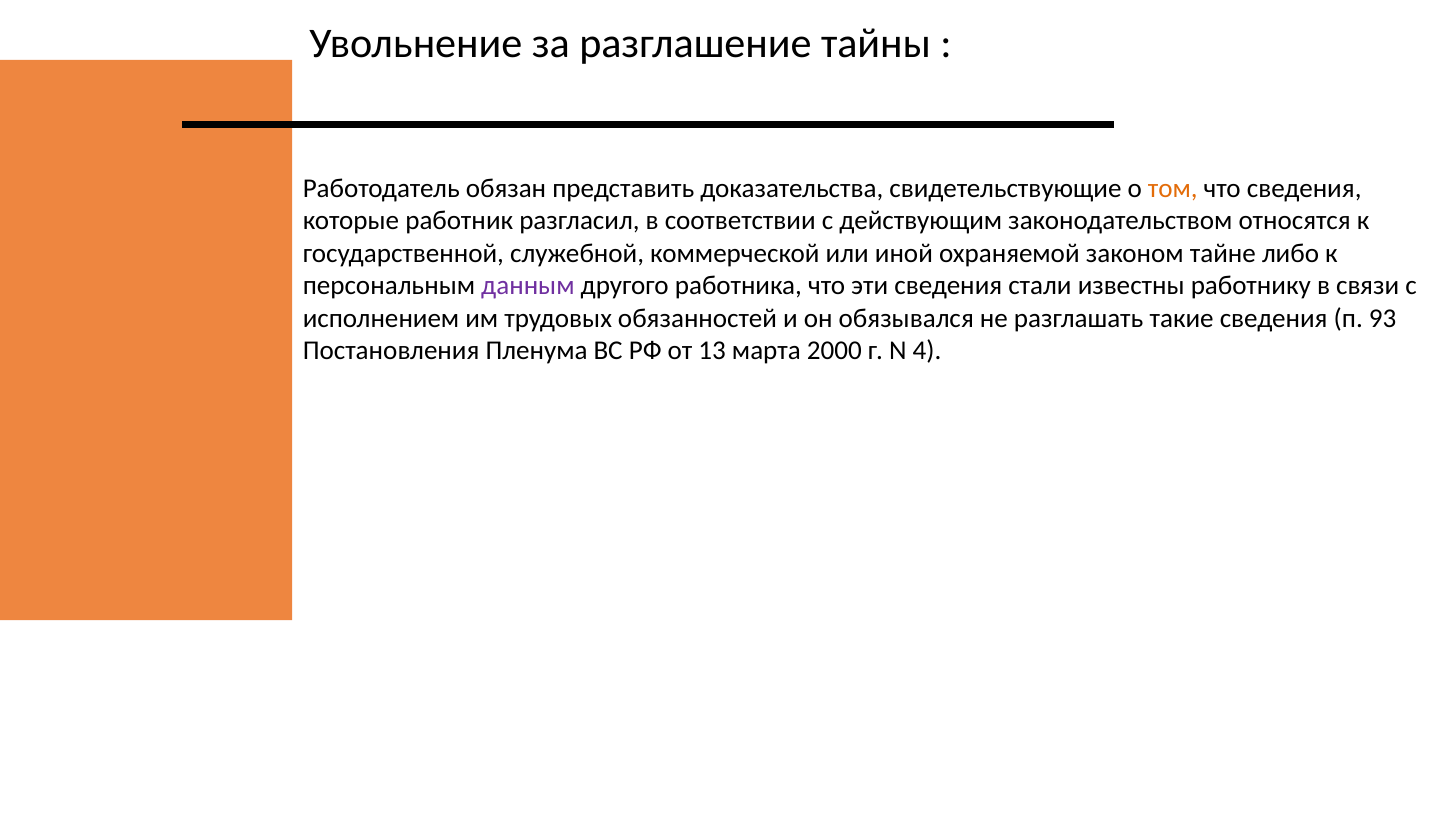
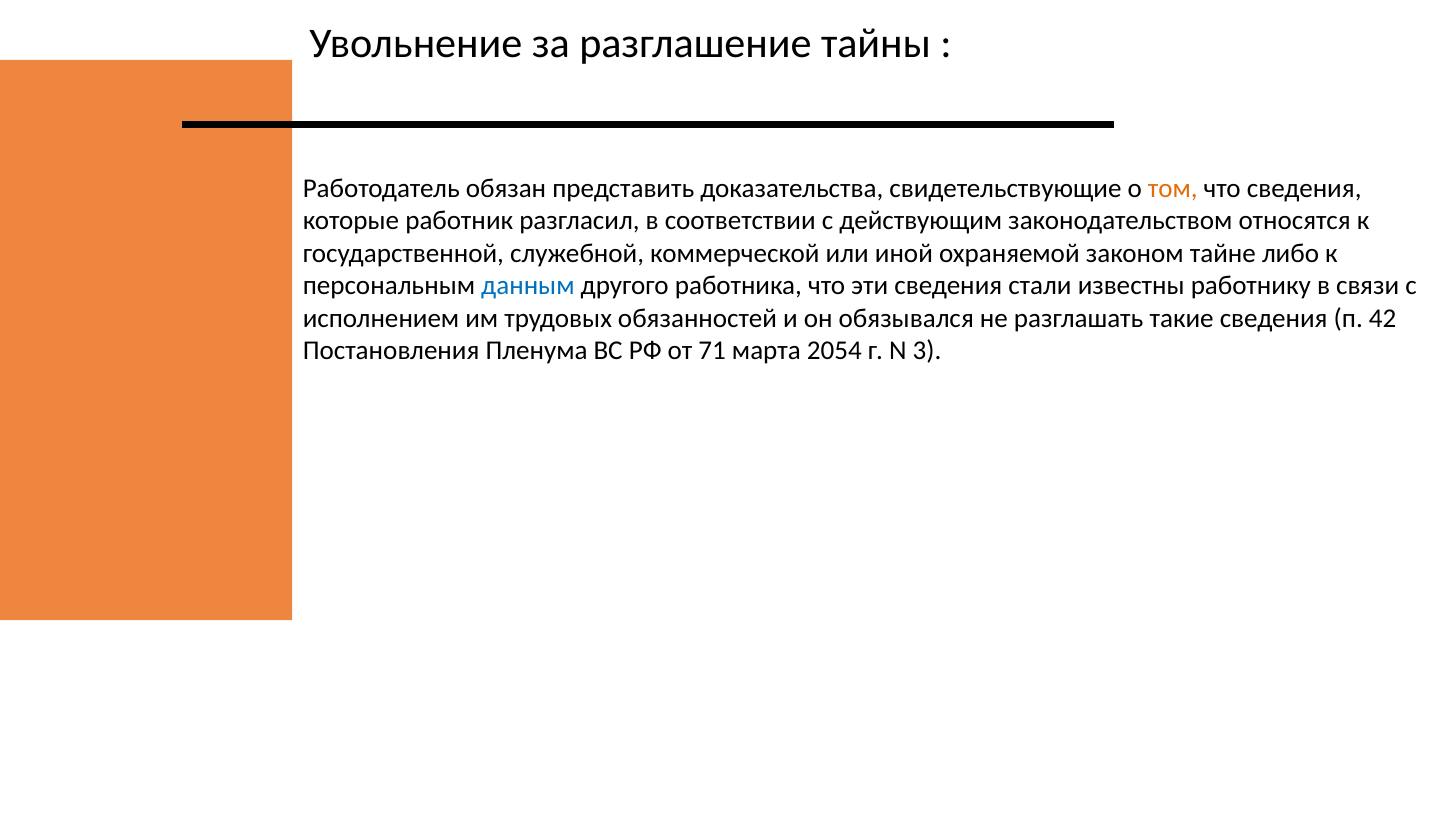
данным colour: purple -> blue
93: 93 -> 42
13: 13 -> 71
2000: 2000 -> 2054
4: 4 -> 3
